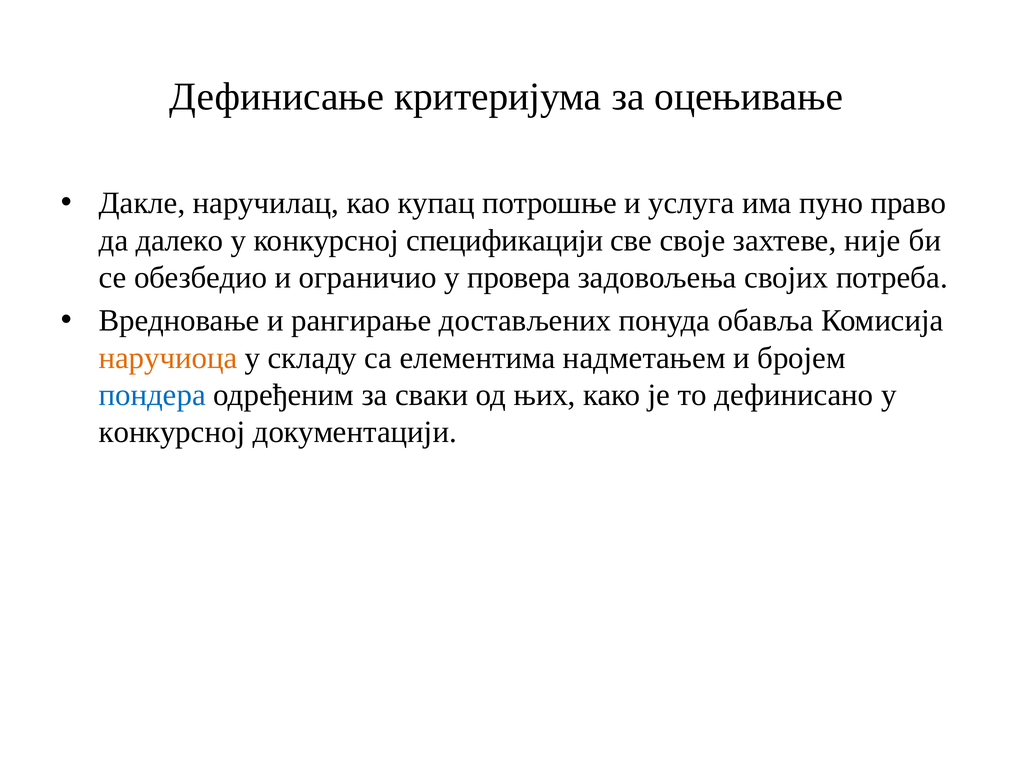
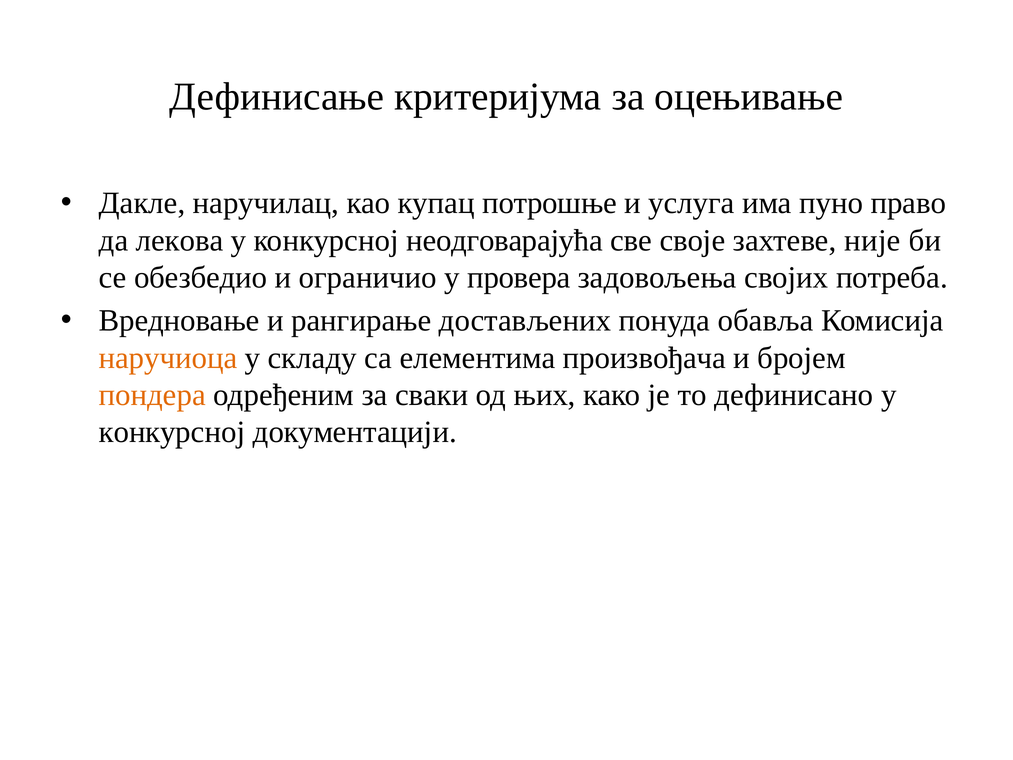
далеко: далеко -> лекова
спецификацији: спецификацији -> неодговарајућа
надметањем: надметањем -> произвођача
пондера colour: blue -> orange
